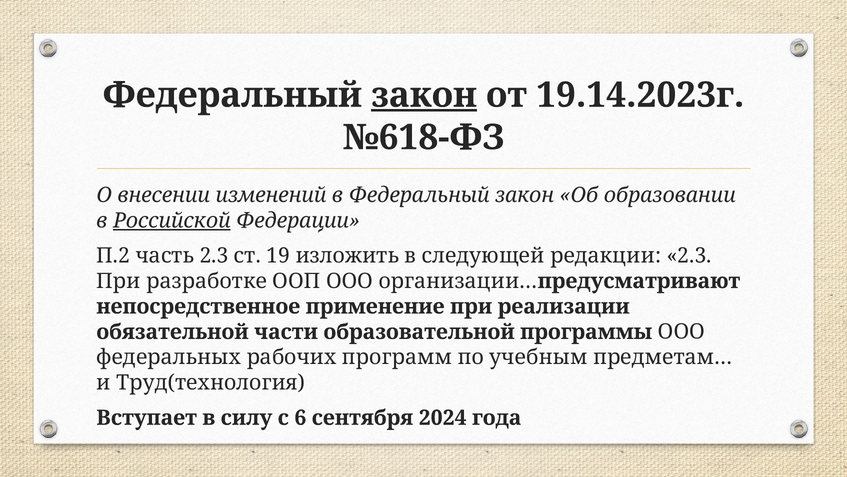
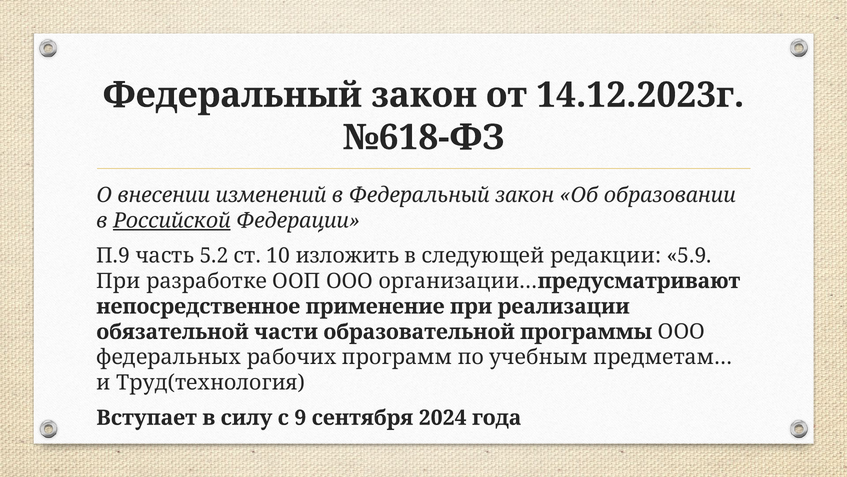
закон at (424, 95) underline: present -> none
19.14.2023г: 19.14.2023г -> 14.12.2023г
П.2: П.2 -> П.9
часть 2.3: 2.3 -> 5.2
19: 19 -> 10
редакции 2.3: 2.3 -> 5.9
6: 6 -> 9
